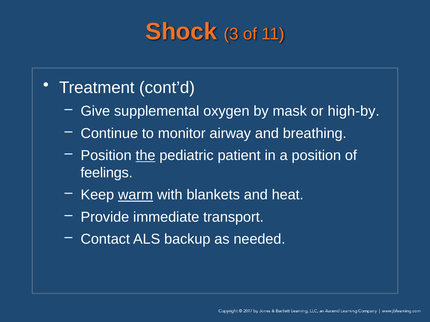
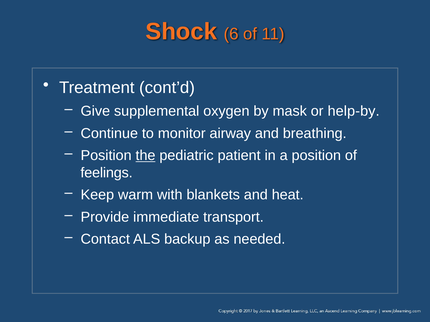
3: 3 -> 6
high-by: high-by -> help-by
warm underline: present -> none
